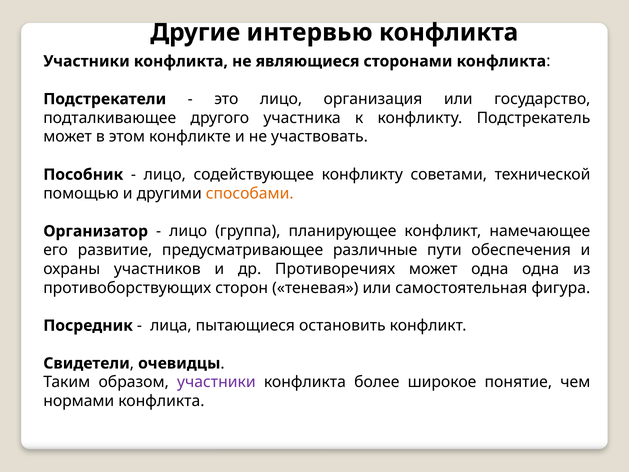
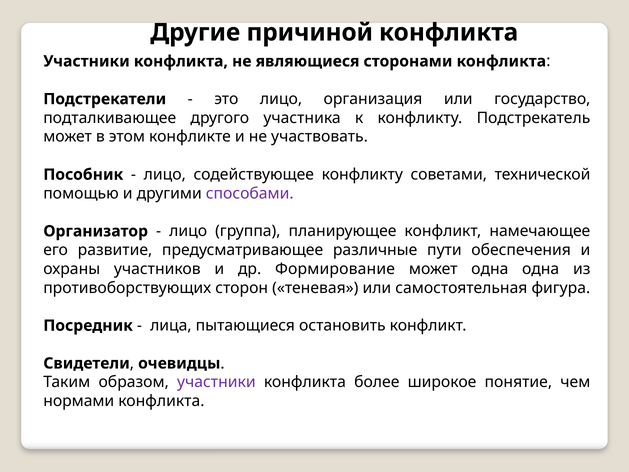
интервью: интервью -> причиной
способами colour: orange -> purple
Противоречиях: Противоречиях -> Формирование
